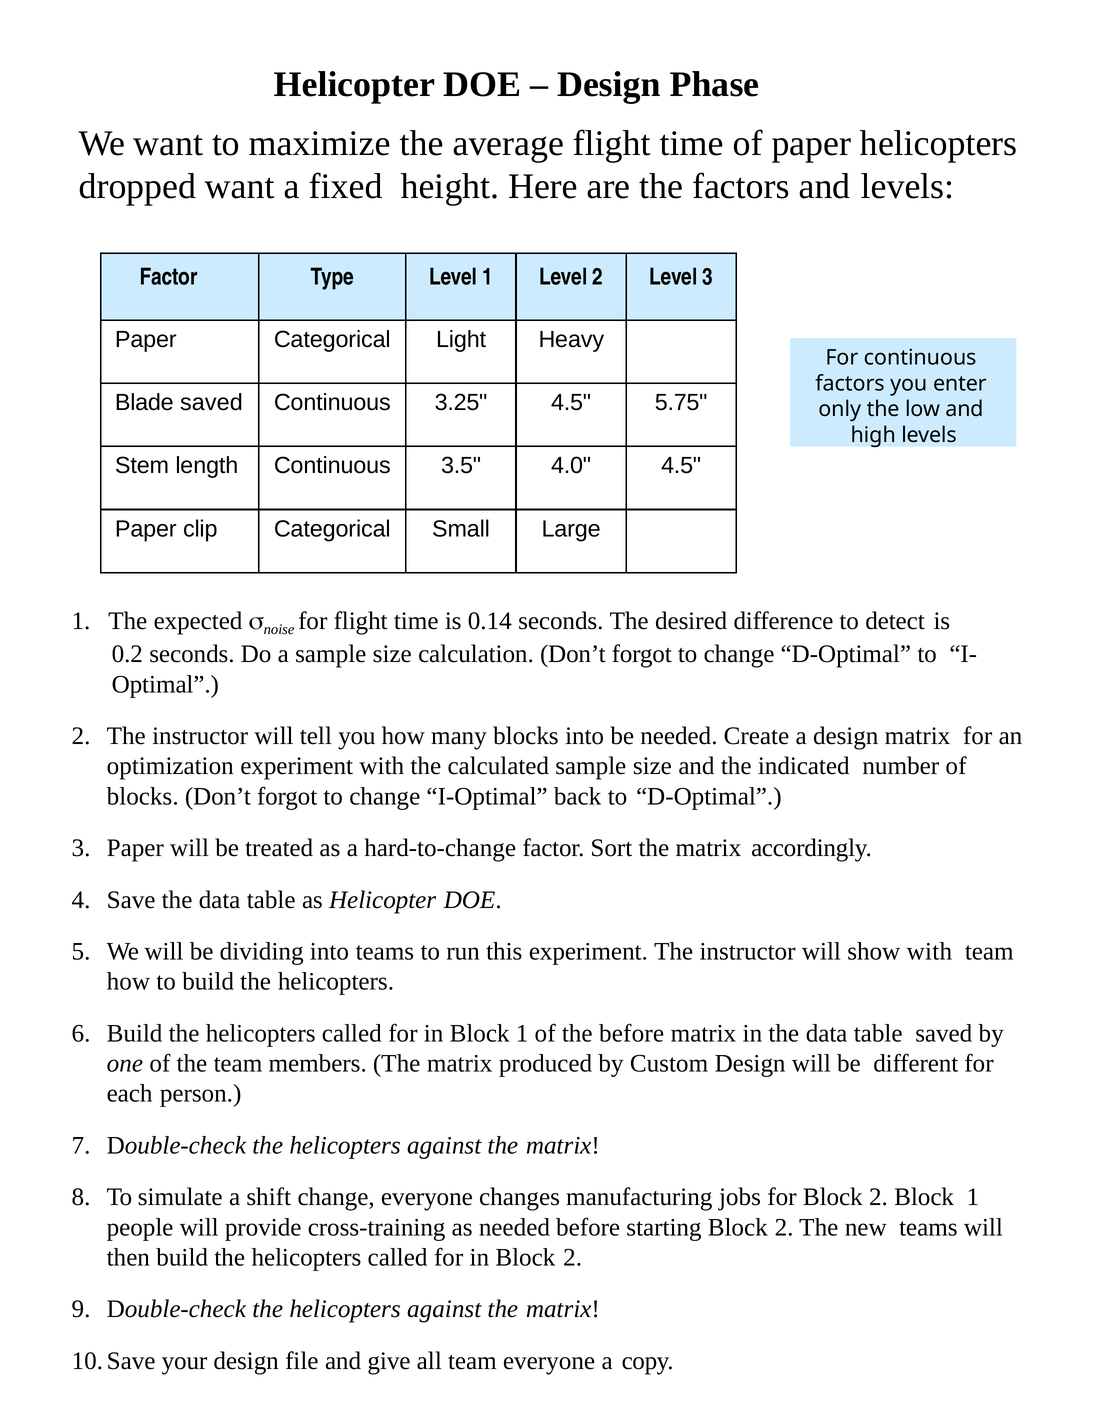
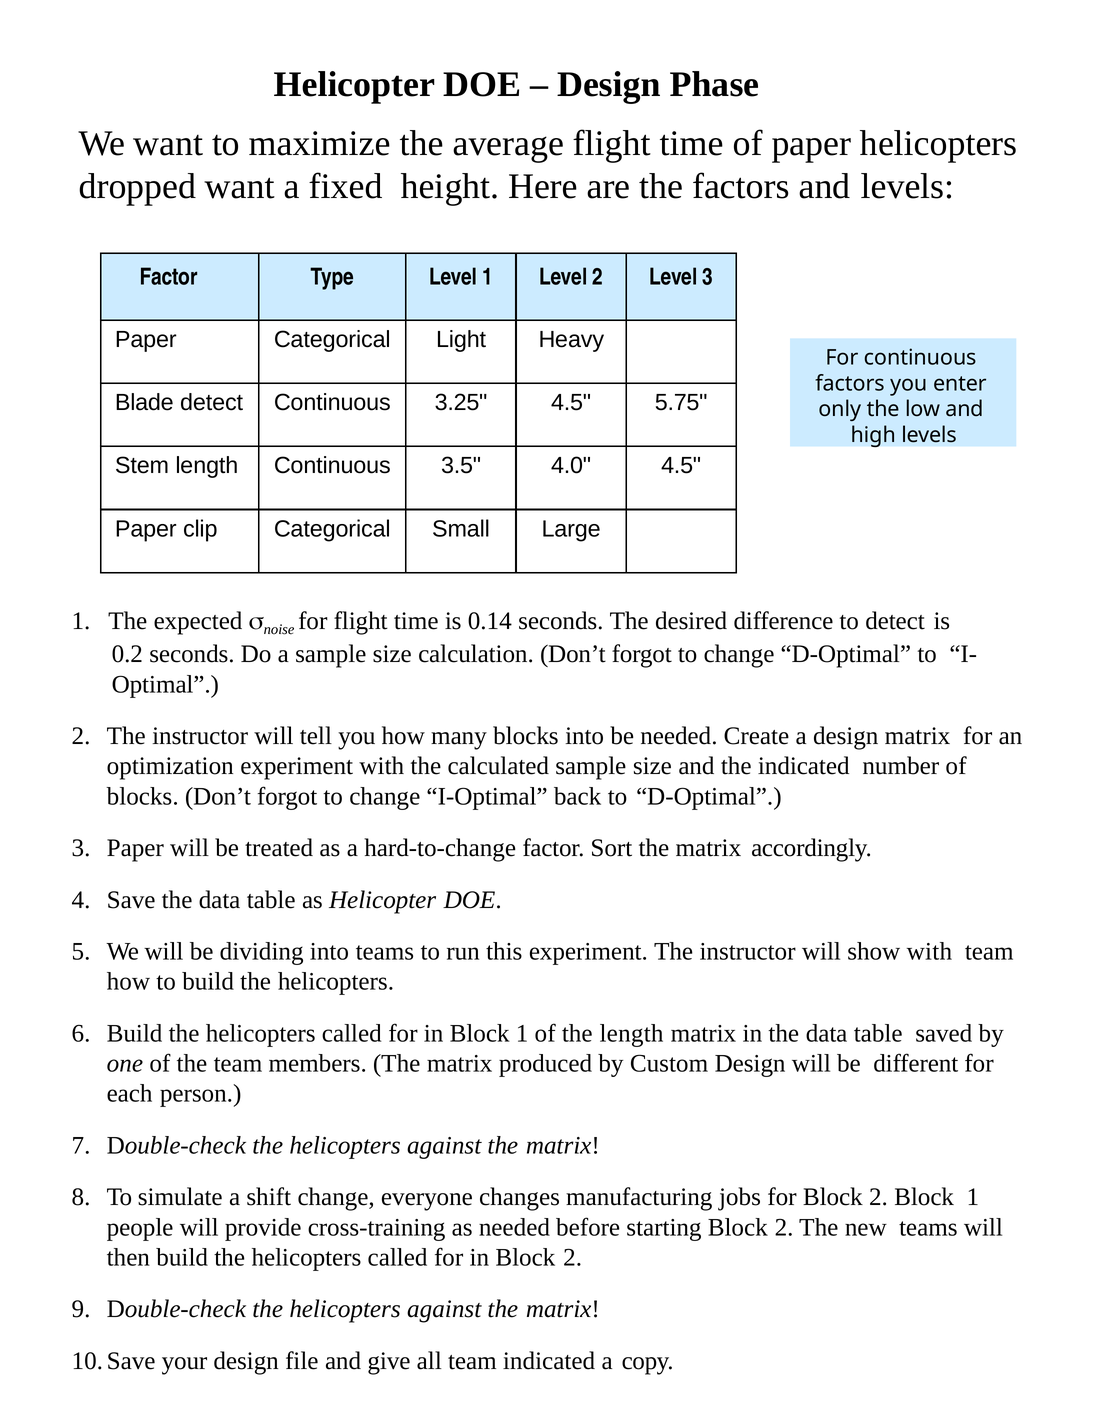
Blade saved: saved -> detect
the before: before -> length
team everyone: everyone -> indicated
